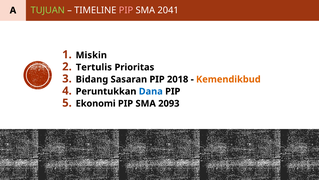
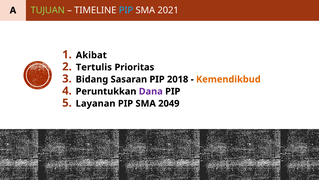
PIP at (126, 10) colour: pink -> light blue
2041: 2041 -> 2021
Miskin: Miskin -> Akibat
Dana colour: blue -> purple
Ekonomi: Ekonomi -> Layanan
2093: 2093 -> 2049
